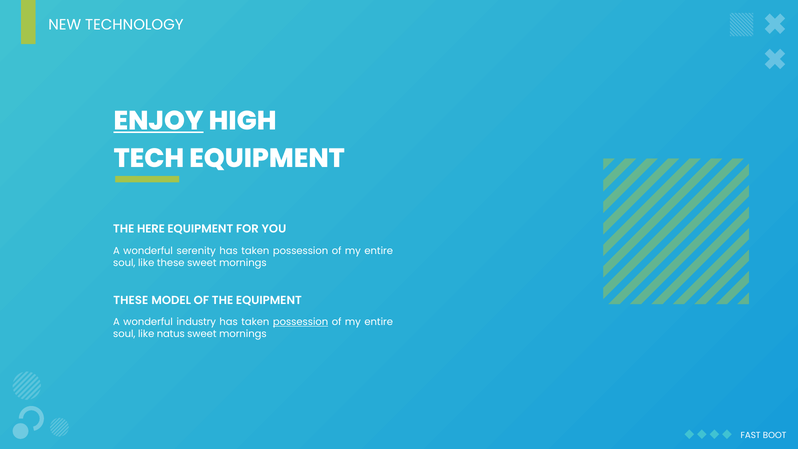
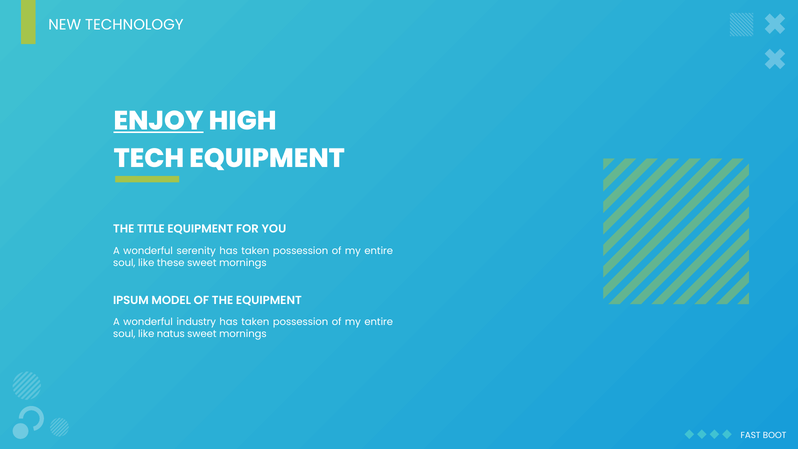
HERE: HERE -> TITLE
THESE at (131, 300): THESE -> IPSUM
possession at (301, 322) underline: present -> none
